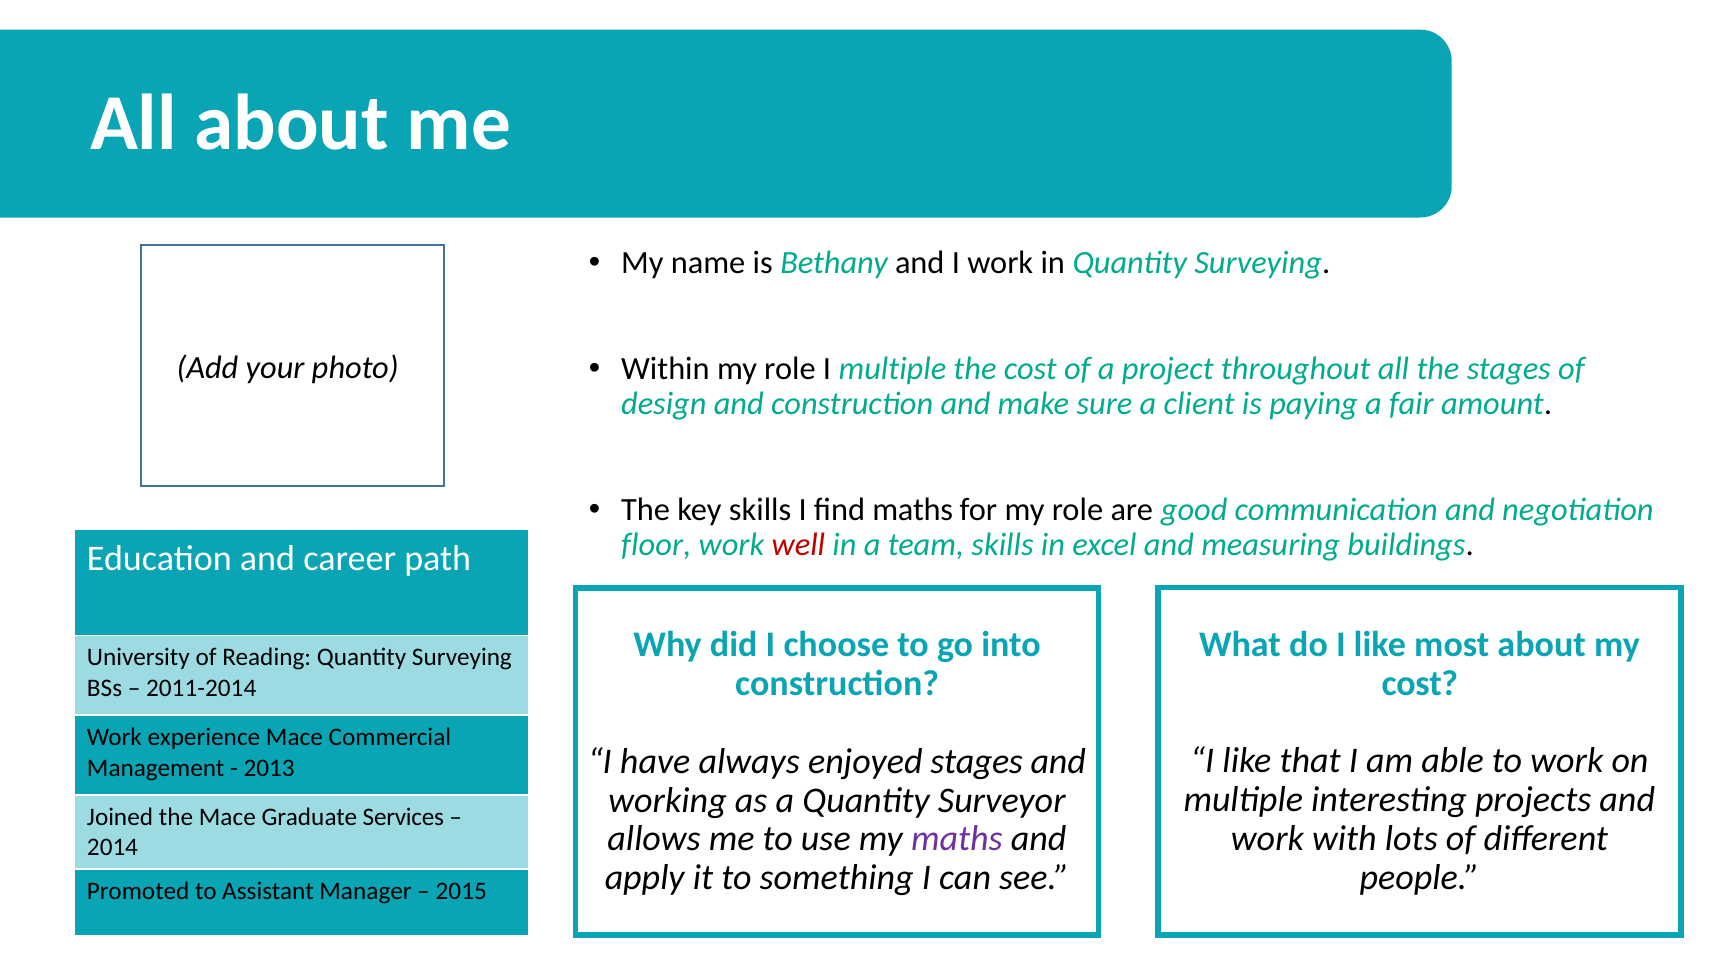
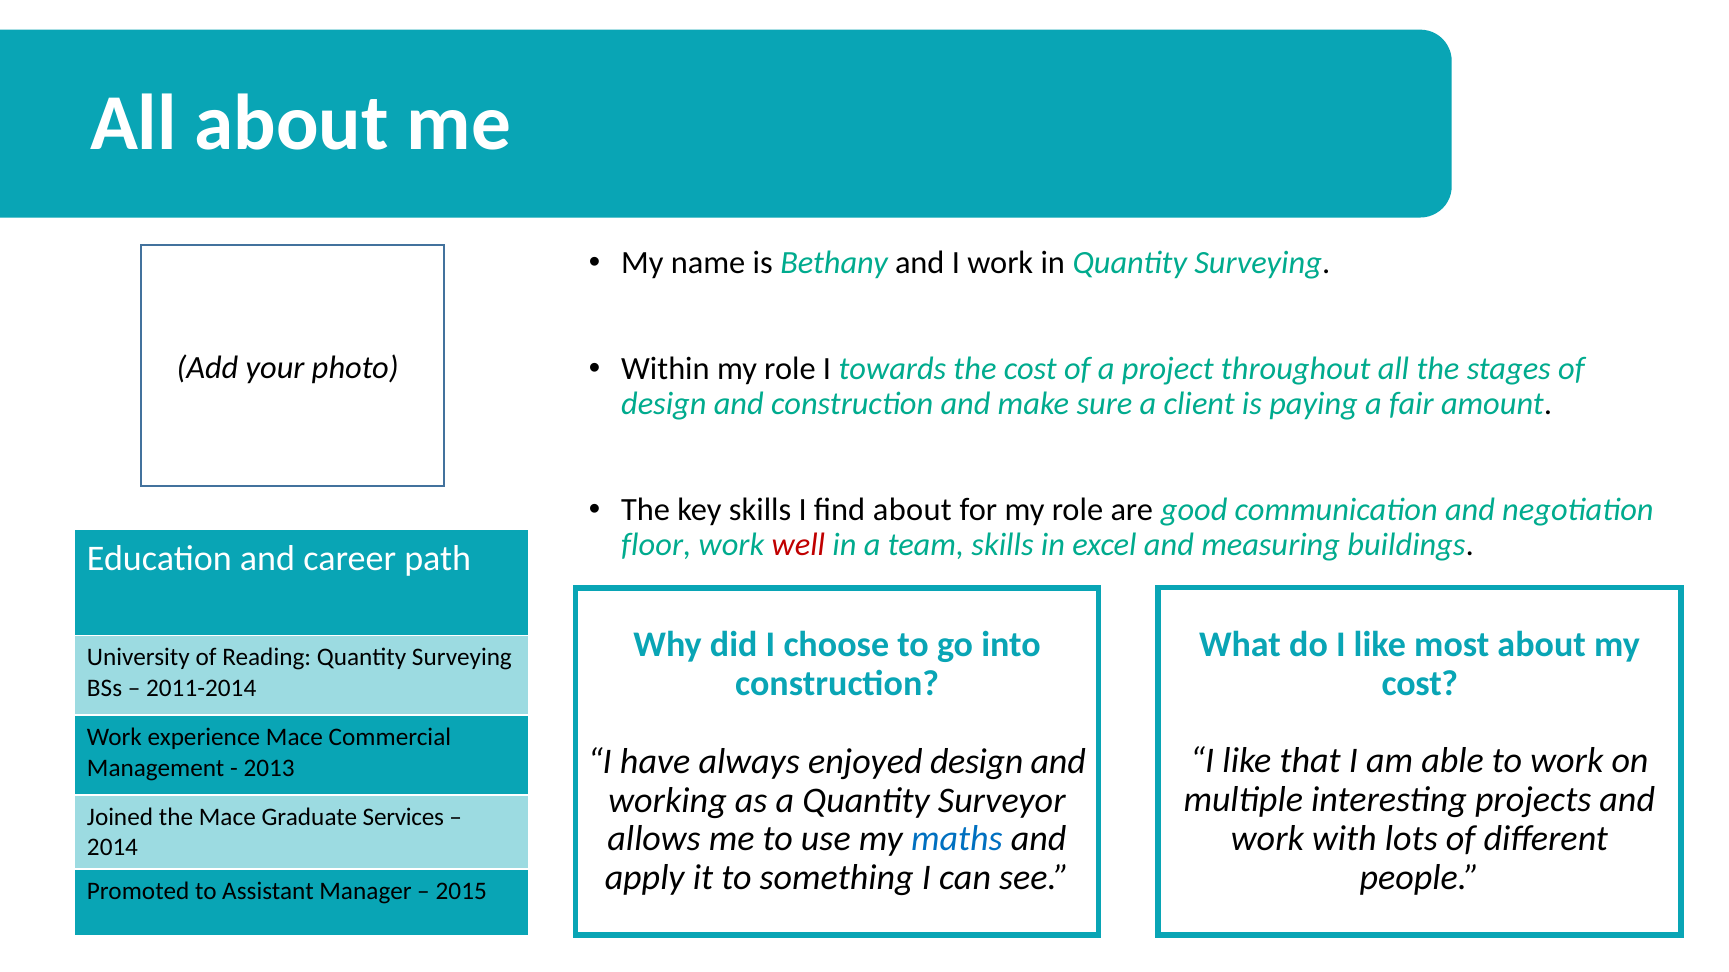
I multiple: multiple -> towards
find maths: maths -> about
enjoyed stages: stages -> design
maths at (957, 840) colour: purple -> blue
